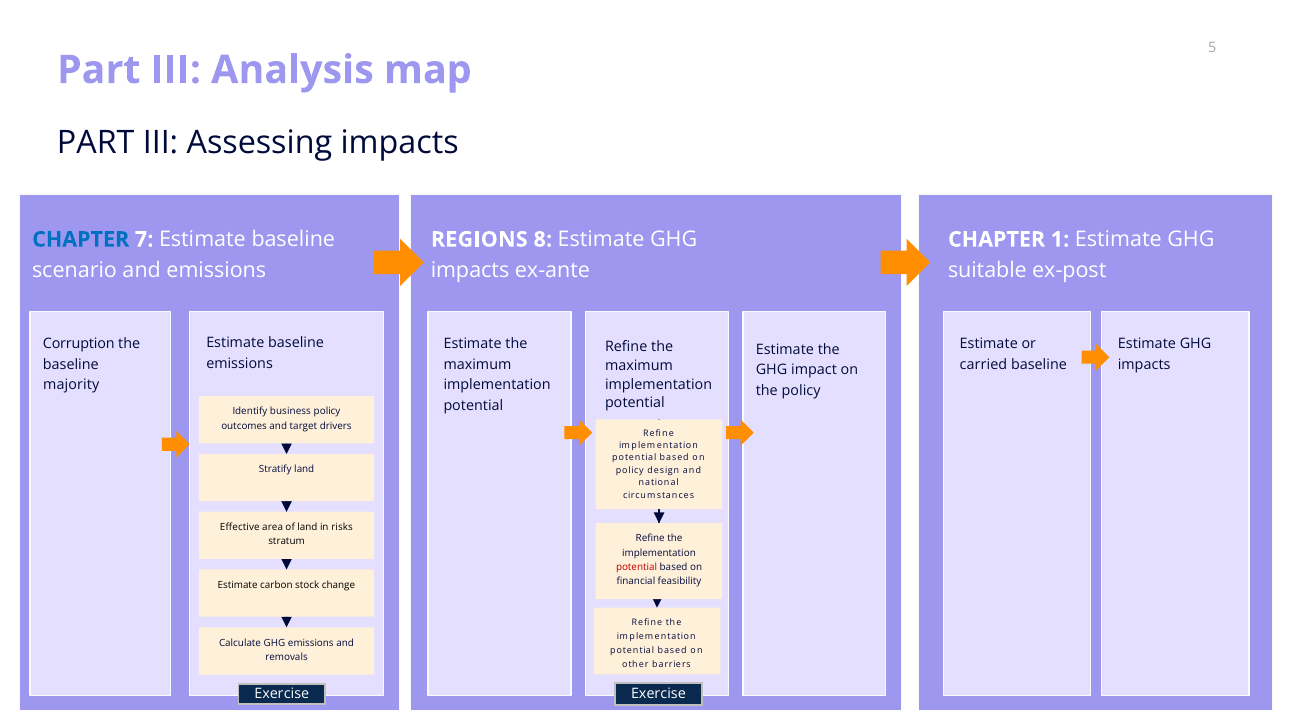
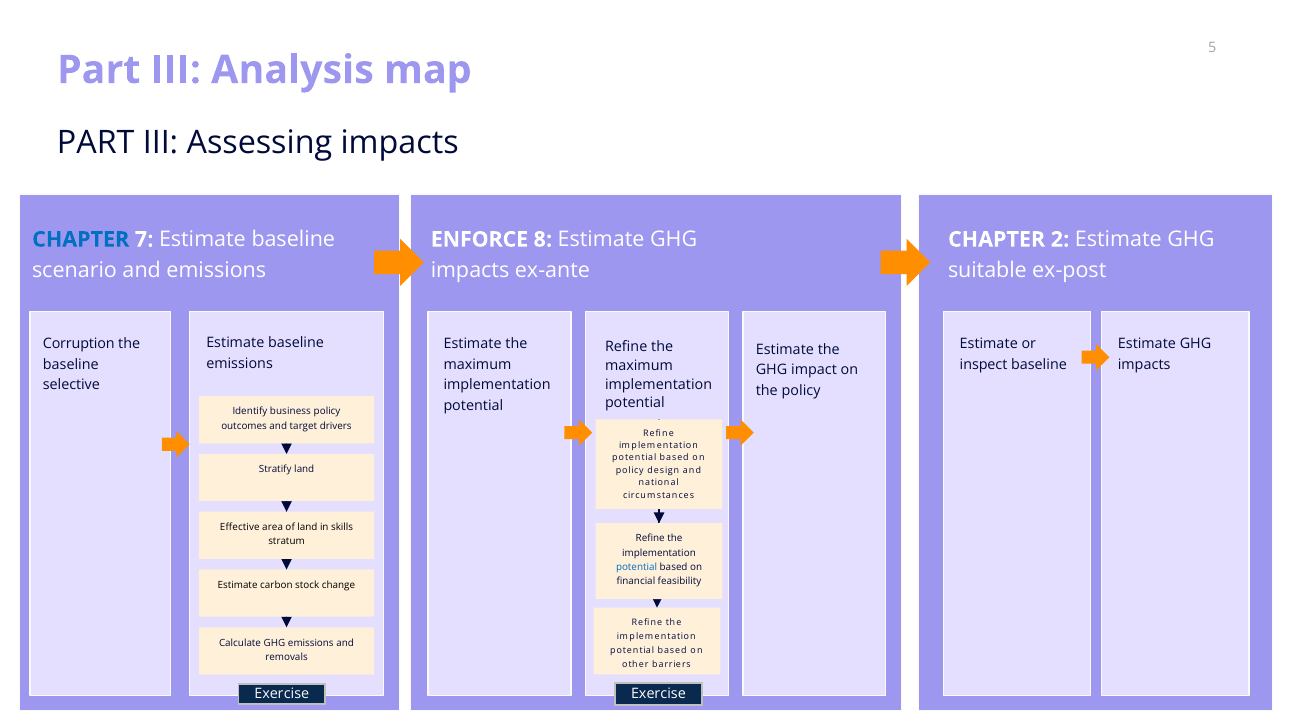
REGIONS: REGIONS -> ENFORCE
1: 1 -> 2
carried: carried -> inspect
majority: majority -> selective
risks: risks -> skills
potential at (637, 567) colour: red -> blue
